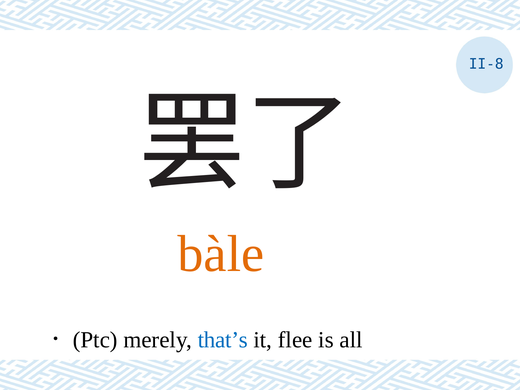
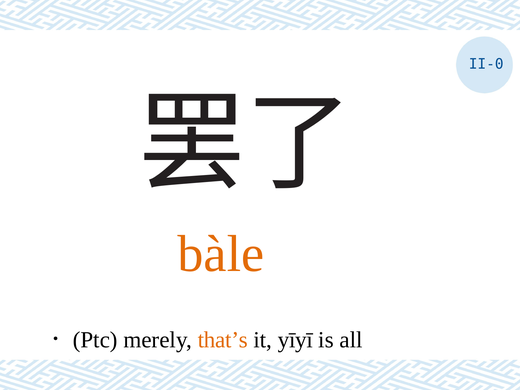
II-8: II-8 -> II-0
that’s colour: blue -> orange
flee: flee -> yīyī
